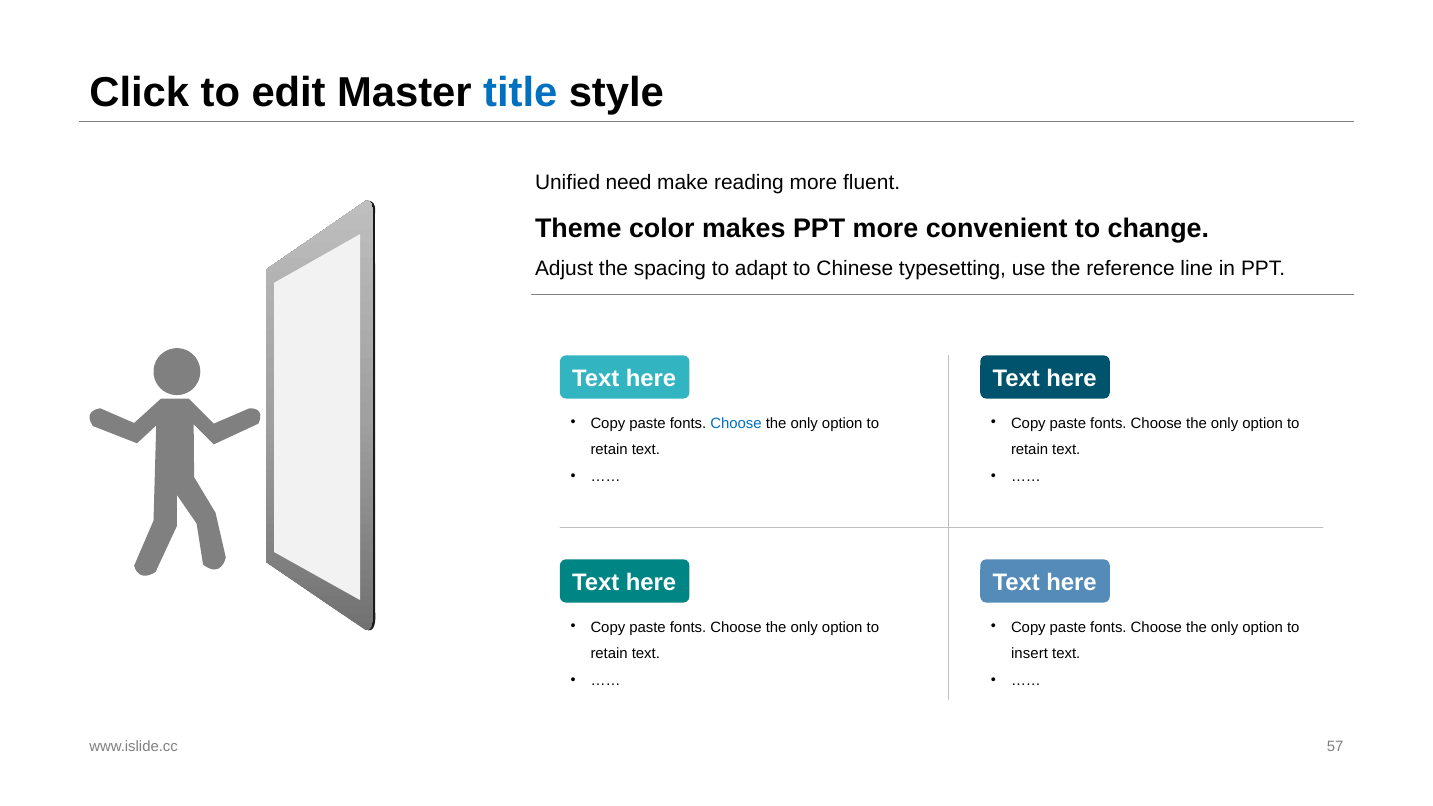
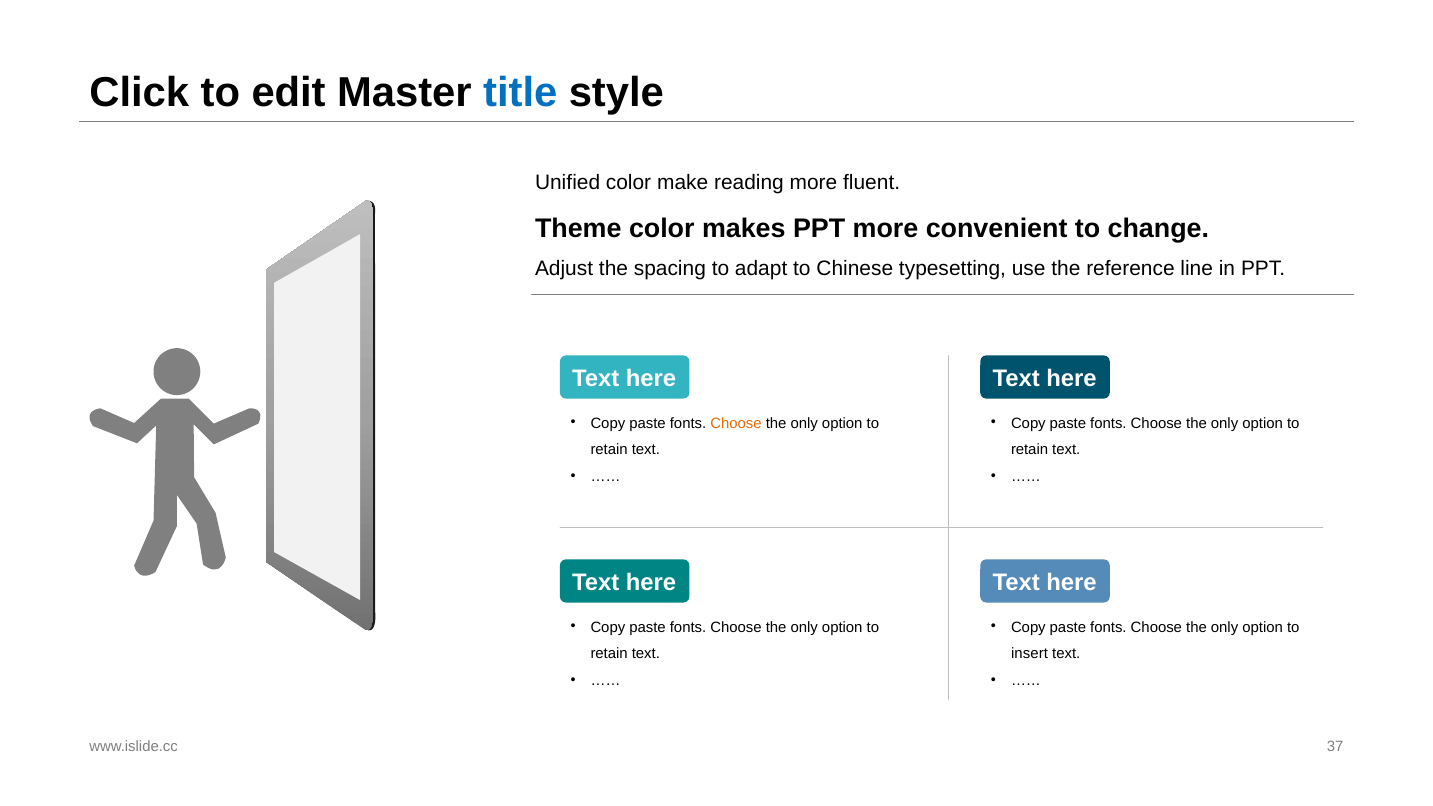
Unified need: need -> color
Choose at (736, 423) colour: blue -> orange
57: 57 -> 37
